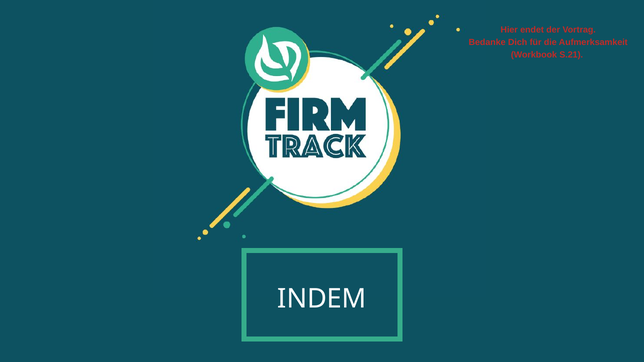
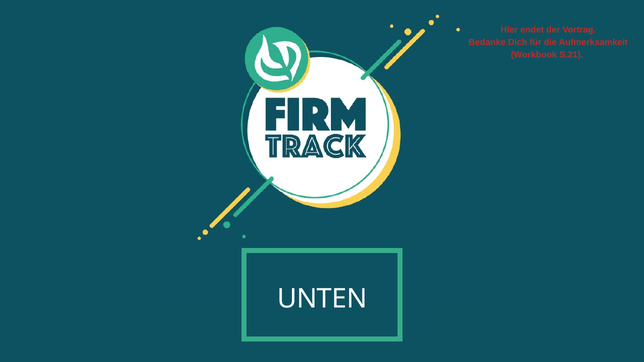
INDEM: INDEM -> UNTEN
